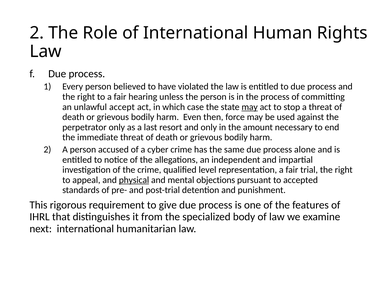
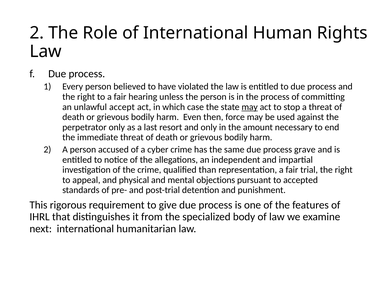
alone: alone -> grave
level: level -> than
physical underline: present -> none
